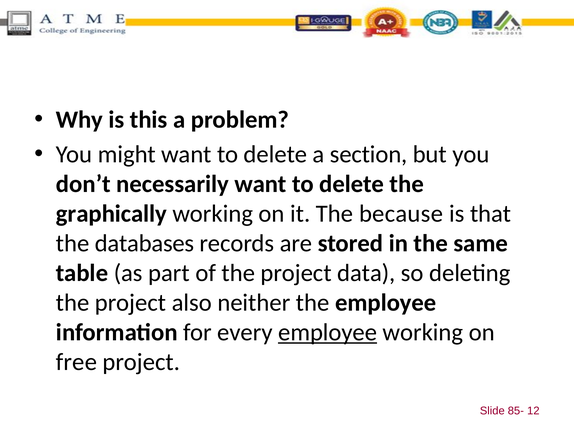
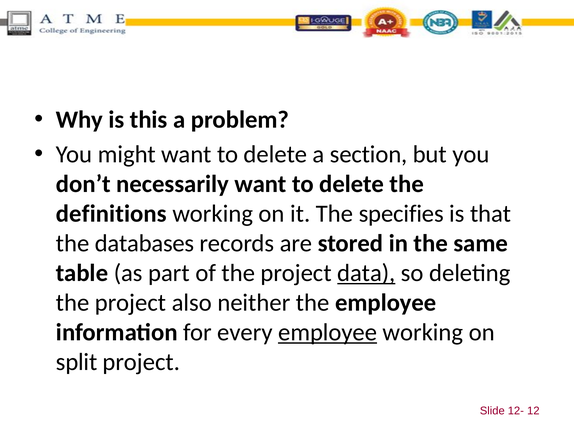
graphically: graphically -> definitions
because: because -> specifies
data underline: none -> present
free: free -> split
85-: 85- -> 12-
